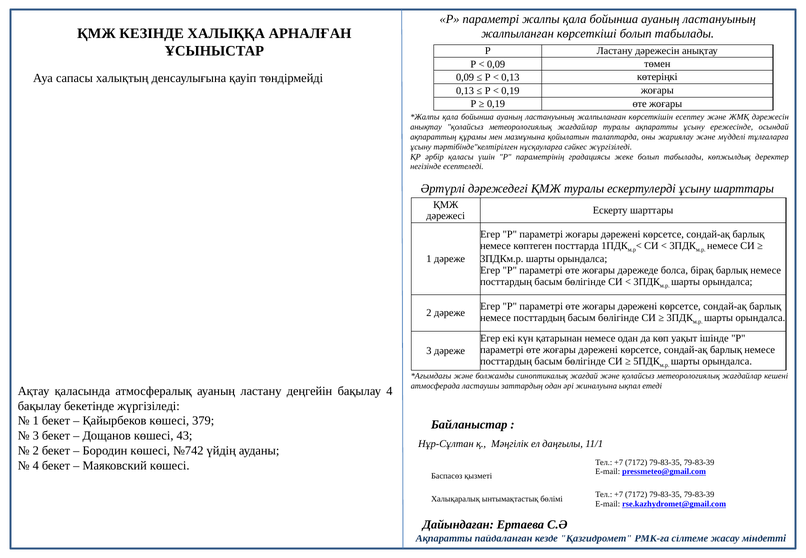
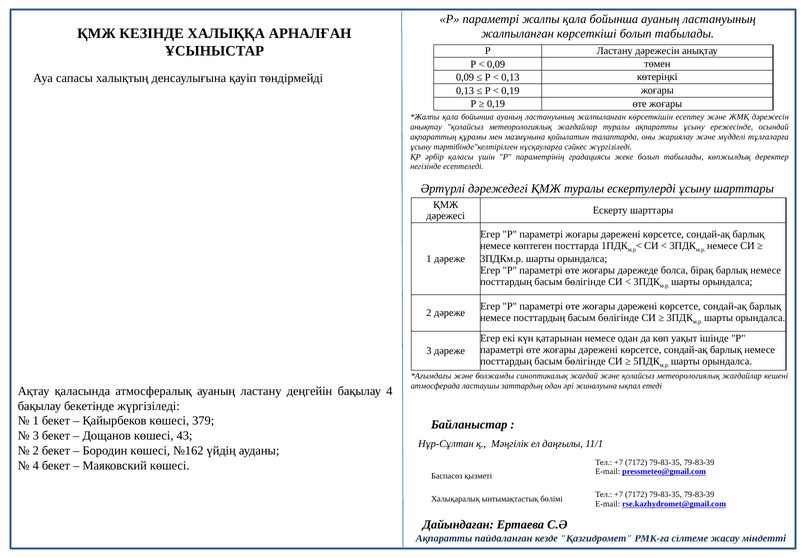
№742: №742 -> №162
